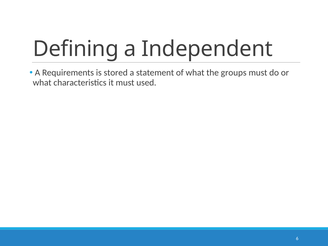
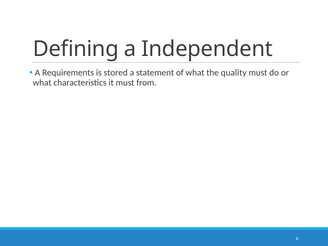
groups: groups -> quality
used: used -> from
